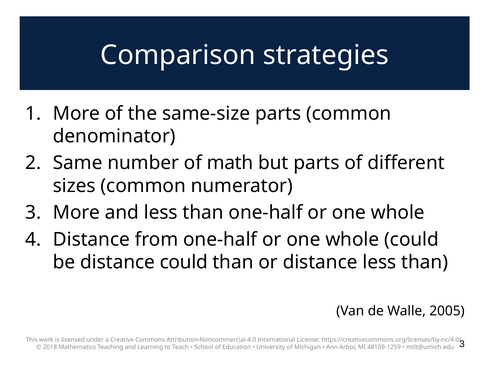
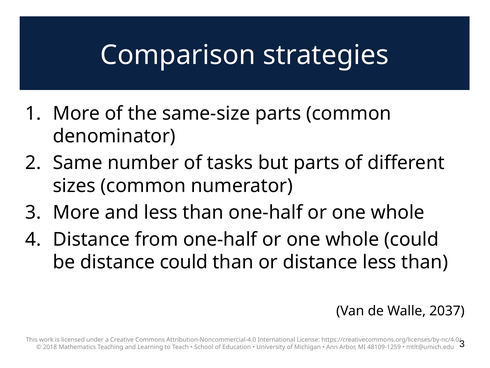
math: math -> tasks
2005: 2005 -> 2037
